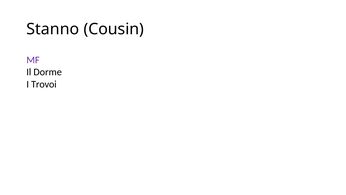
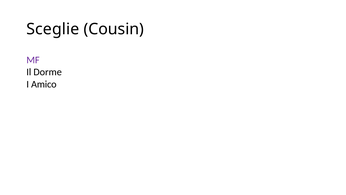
Stanno: Stanno -> Sceglie
Trovoi: Trovoi -> Amico
